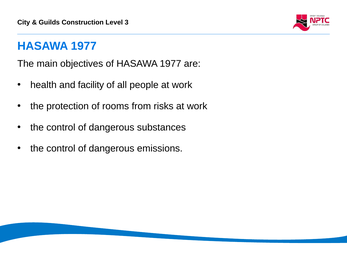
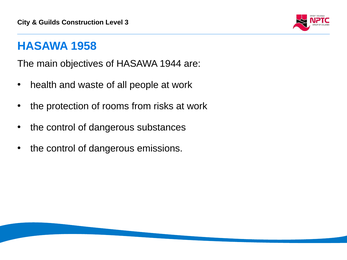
1977 at (84, 46): 1977 -> 1958
of HASAWA 1977: 1977 -> 1944
facility: facility -> waste
